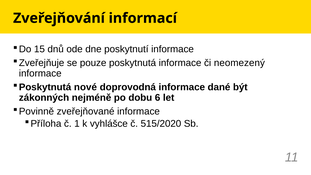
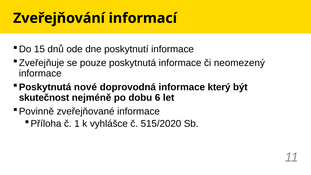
dané: dané -> který
zákonných: zákonných -> skutečnost
